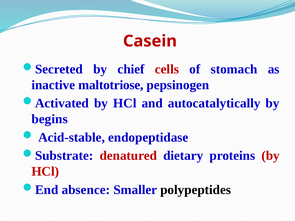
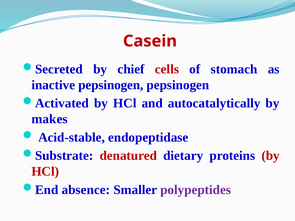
inactive maltotriose: maltotriose -> pepsinogen
begins: begins -> makes
polypeptides colour: black -> purple
